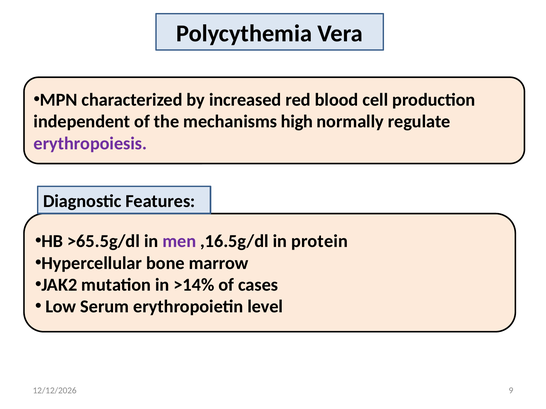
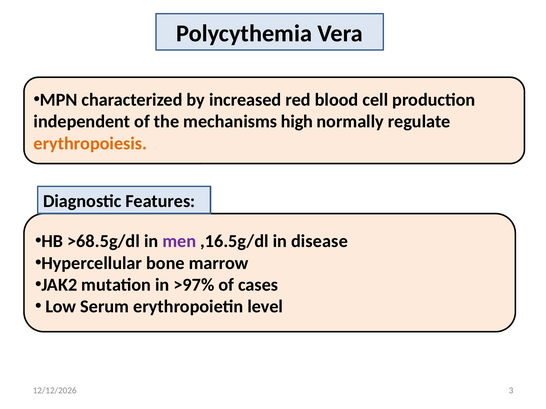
erythropoiesis colour: purple -> orange
>65.5g/dl: >65.5g/dl -> >68.5g/dl
protein: protein -> disease
>14%: >14% -> >97%
9: 9 -> 3
